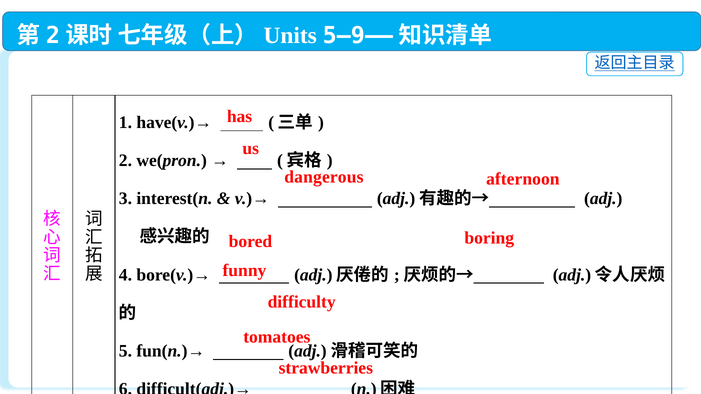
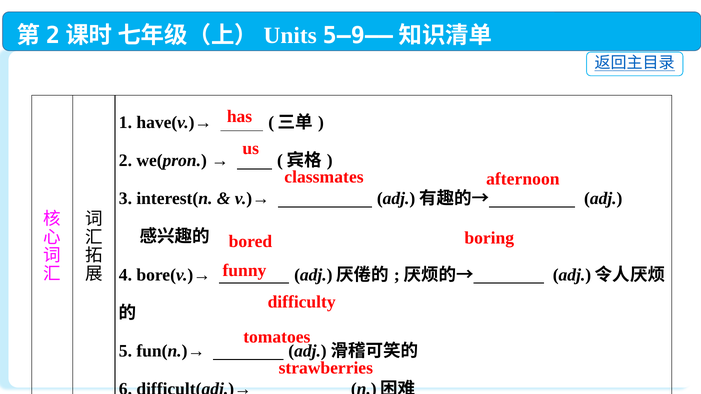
dangerous: dangerous -> classmates
